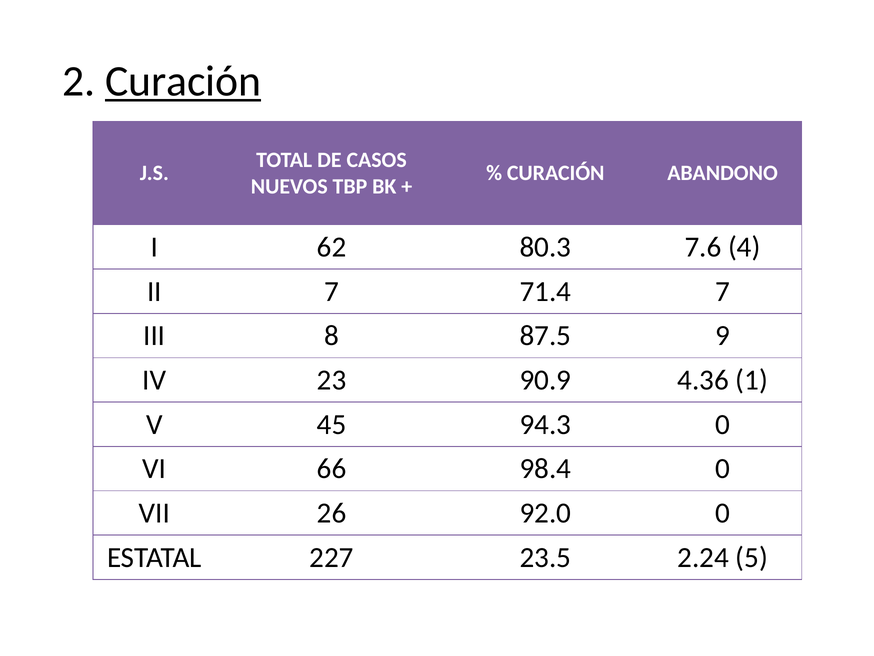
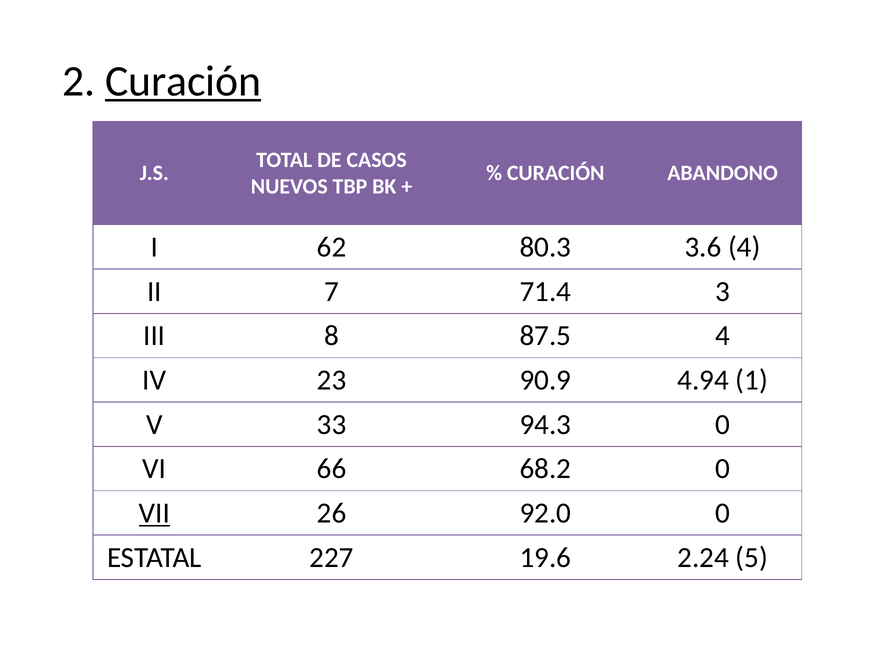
7.6: 7.6 -> 3.6
71.4 7: 7 -> 3
87.5 9: 9 -> 4
4.36: 4.36 -> 4.94
45: 45 -> 33
98.4: 98.4 -> 68.2
VII underline: none -> present
23.5: 23.5 -> 19.6
